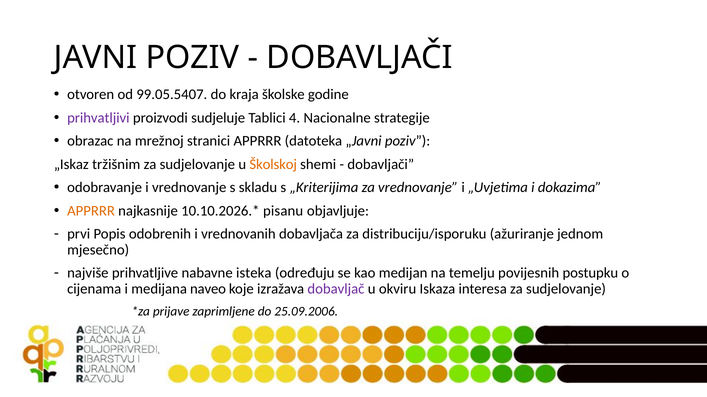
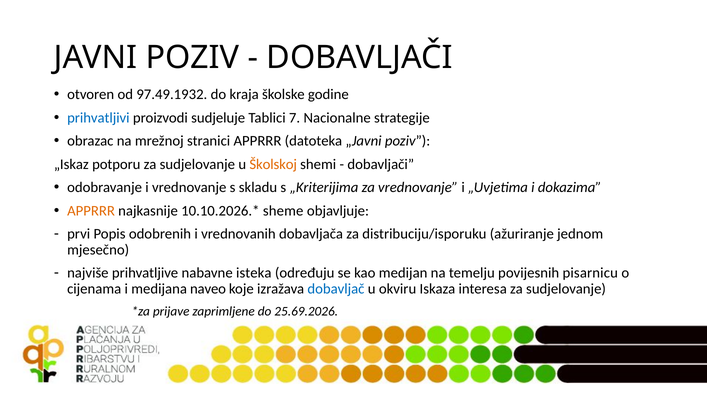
99.05.5407: 99.05.5407 -> 97.49.1932
prihvatljivi colour: purple -> blue
4: 4 -> 7
tržišnim: tržišnim -> potporu
pisanu: pisanu -> sheme
postupku: postupku -> pisarnicu
dobavljač colour: purple -> blue
25.09.2006: 25.09.2006 -> 25.69.2026
